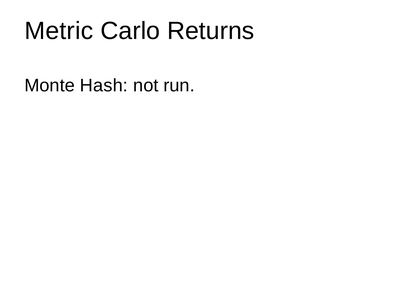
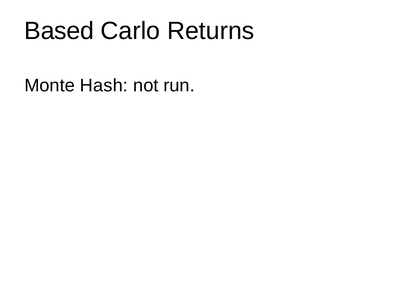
Metric: Metric -> Based
